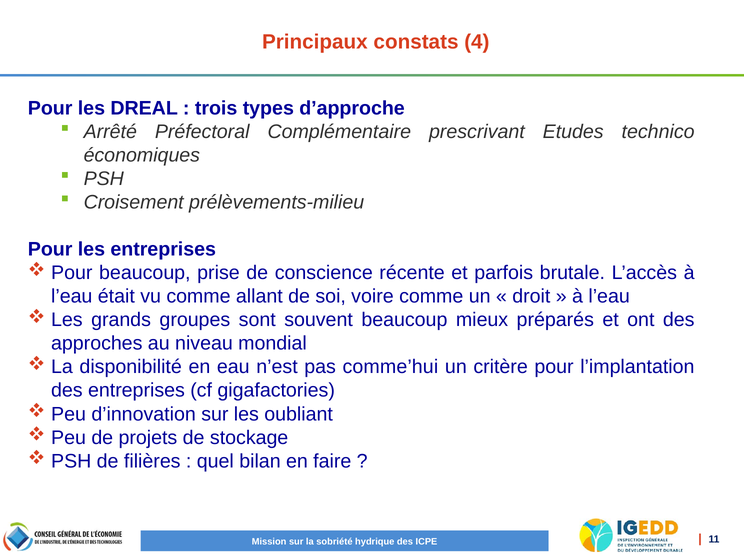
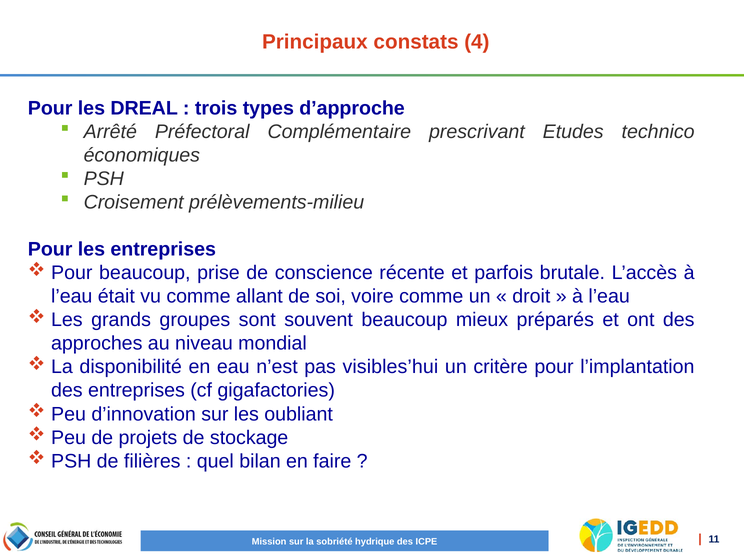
comme’hui: comme’hui -> visibles’hui
